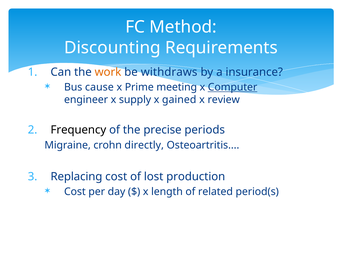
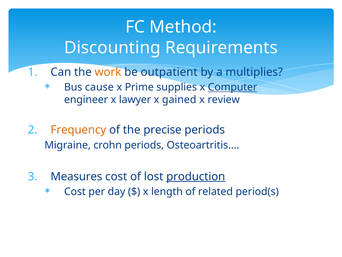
withdraws: withdraws -> outpatient
insurance: insurance -> multiplies
meeting: meeting -> supplies
supply: supply -> lawyer
Frequency colour: black -> orange
crohn directly: directly -> periods
Replacing: Replacing -> Measures
production underline: none -> present
